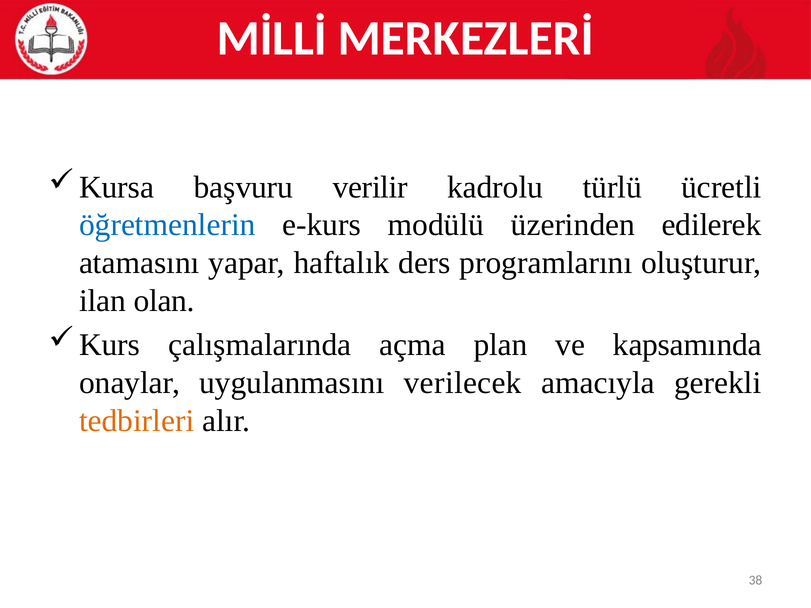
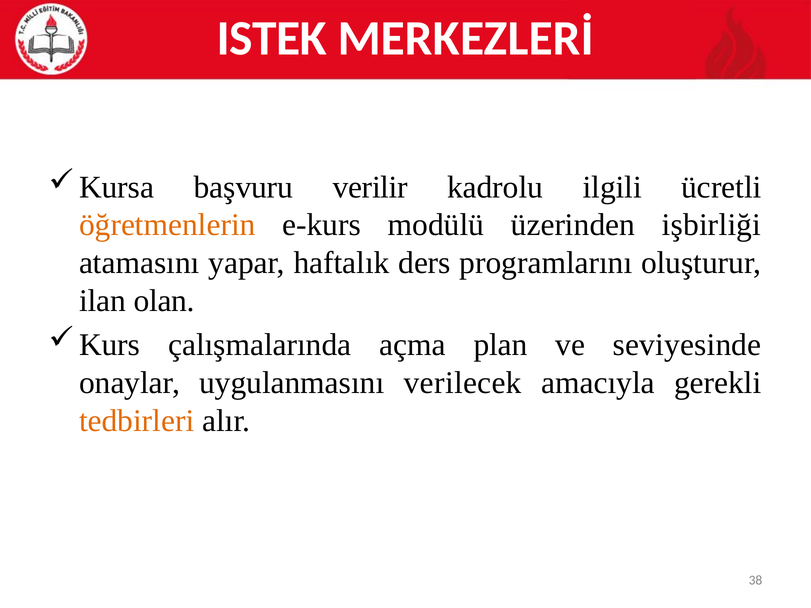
MİLLİ: MİLLİ -> ISTEK
türlü: türlü -> ilgili
öğretmenlerin colour: blue -> orange
edilerek: edilerek -> işbirliği
kapsamında: kapsamında -> seviyesinde
